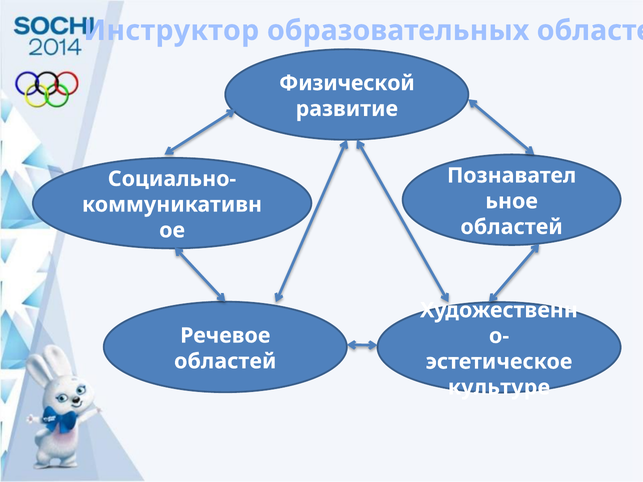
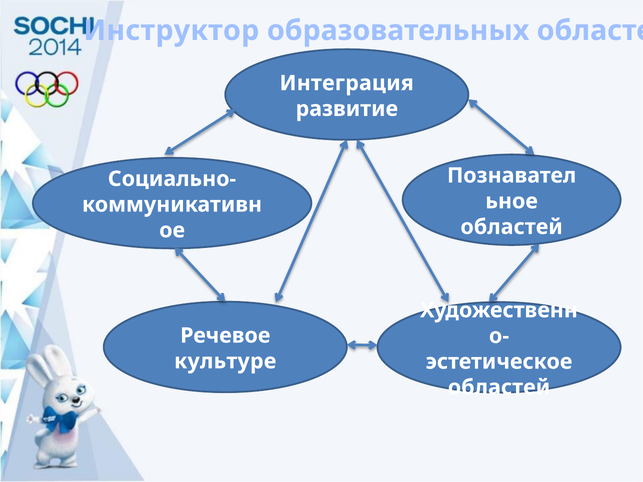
Физической: Физической -> Интеграция
областей at (225, 361): областей -> культуре
культуре at (499, 388): культуре -> областей
